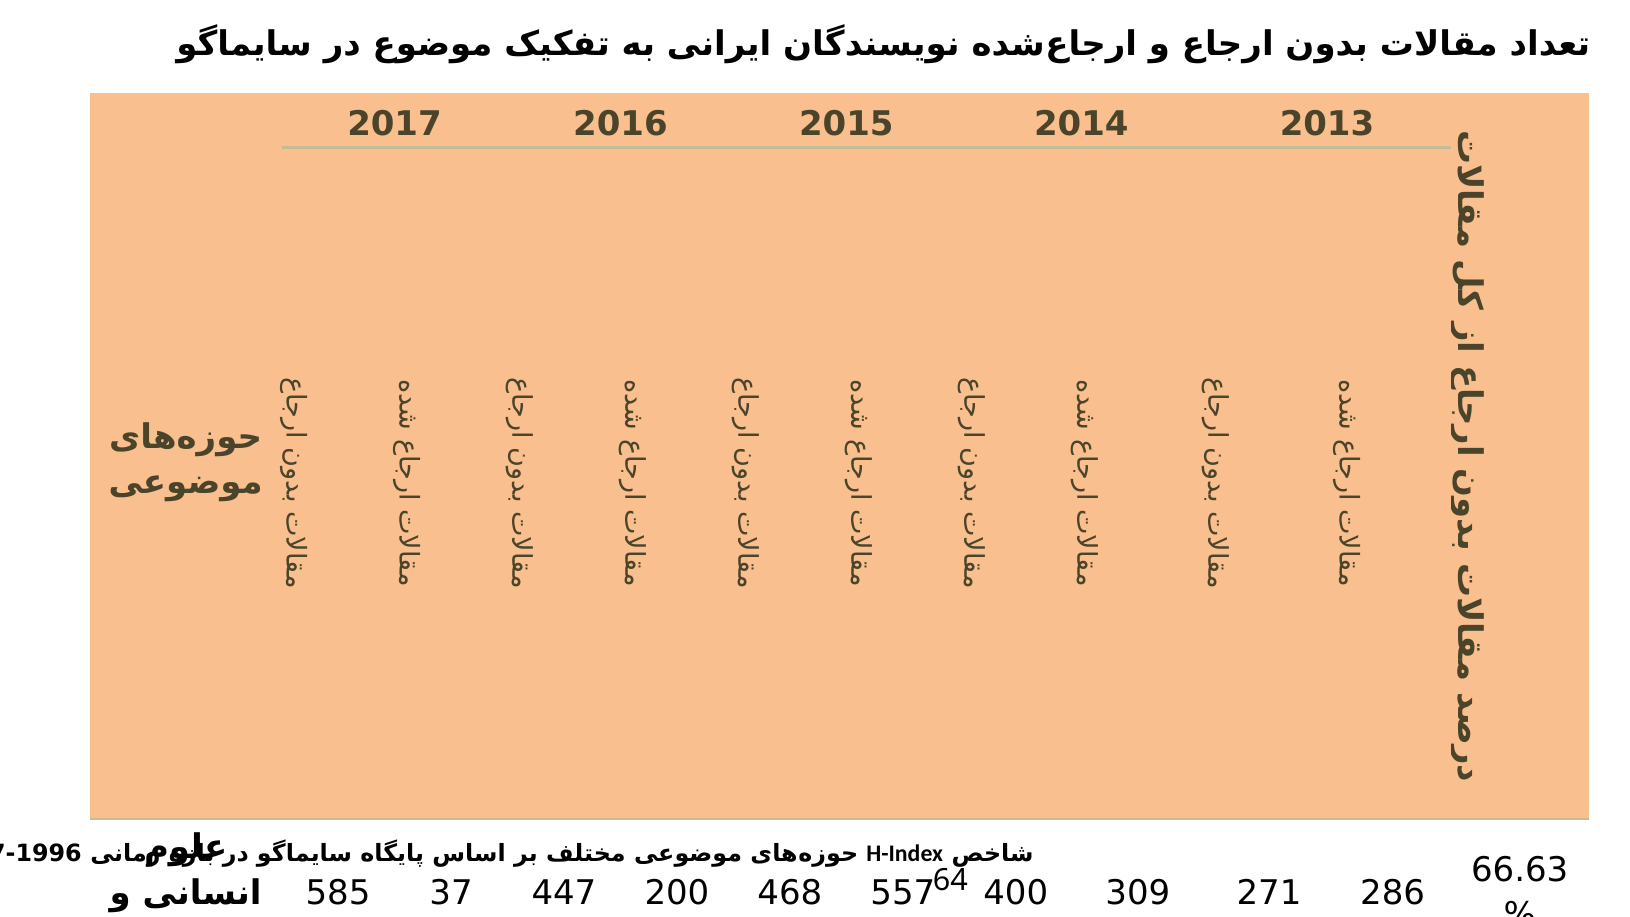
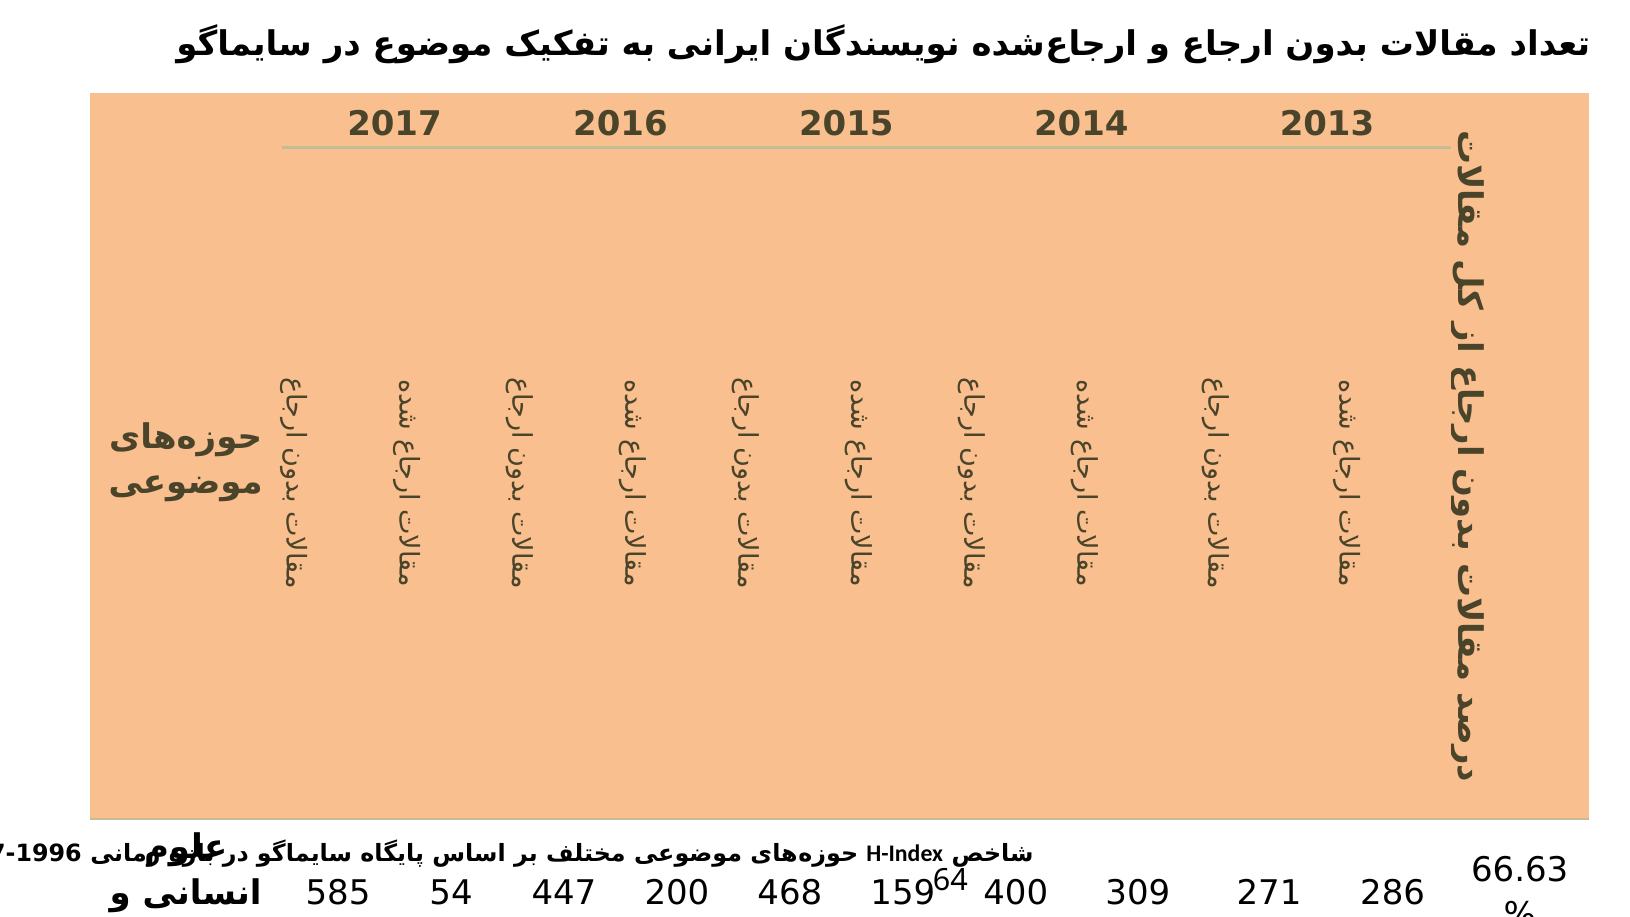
37: 37 -> 54
557: 557 -> 159
